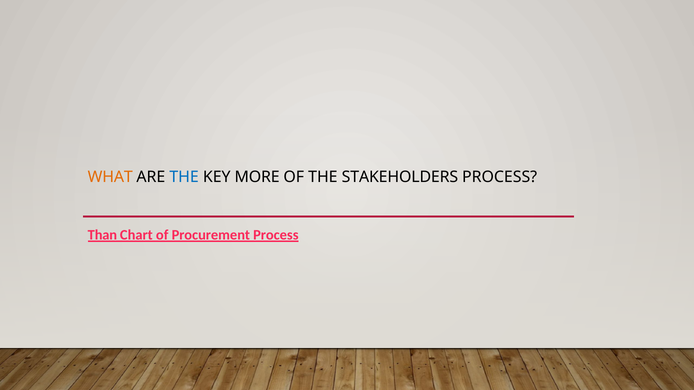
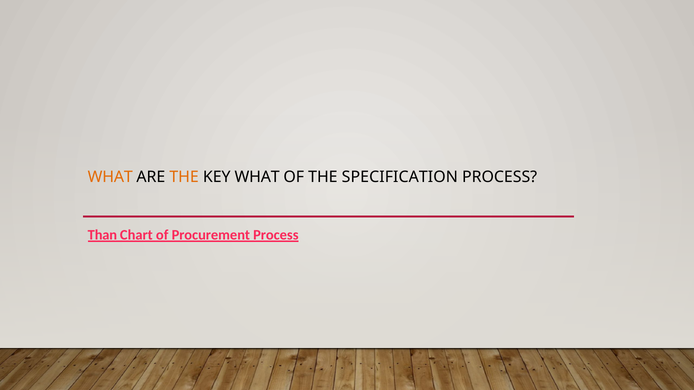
THE at (184, 177) colour: blue -> orange
KEY MORE: MORE -> WHAT
STAKEHOLDERS: STAKEHOLDERS -> SPECIFICATION
